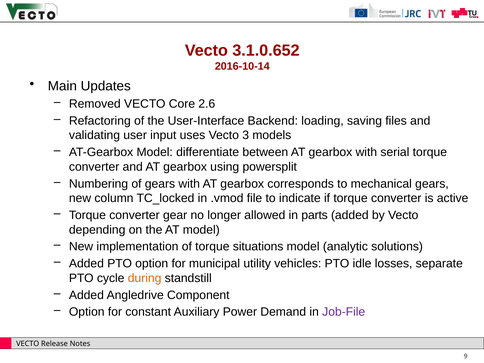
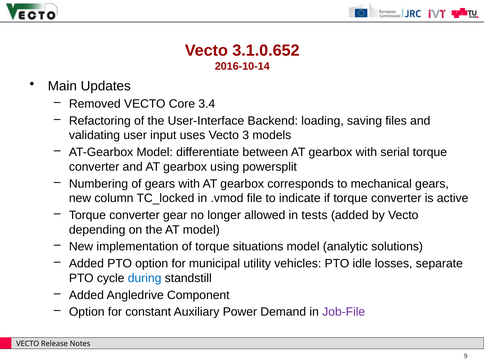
2.6: 2.6 -> 3.4
parts: parts -> tests
during colour: orange -> blue
